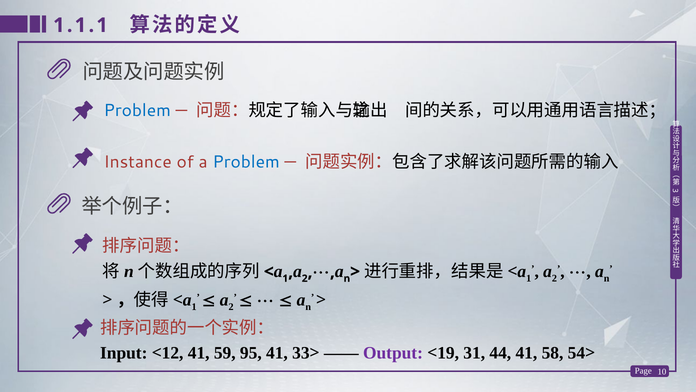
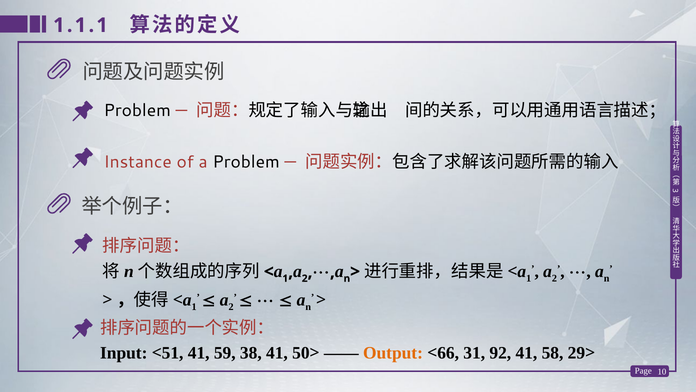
Problem at (137, 110) colour: blue -> black
Problem at (246, 162) colour: blue -> black
12: 12 -> 51
95: 95 -> 38
33: 33 -> 50
Output colour: purple -> orange
19: 19 -> 66
44: 44 -> 92
54: 54 -> 29
